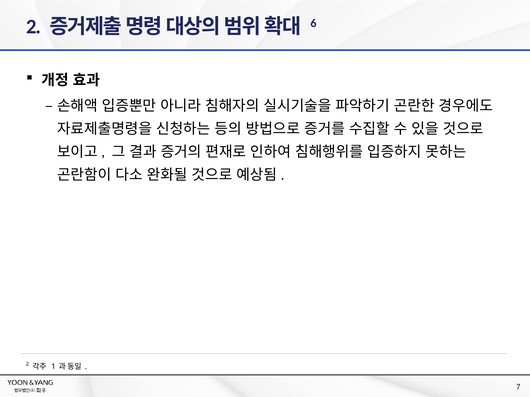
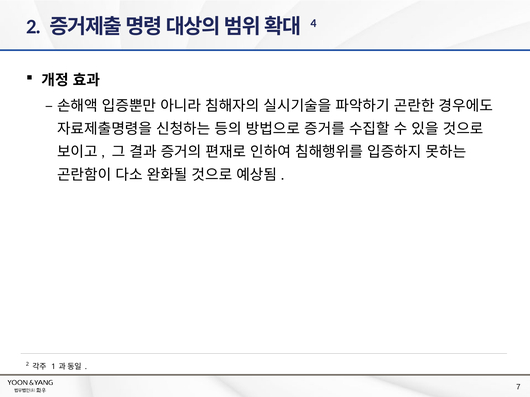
6: 6 -> 4
